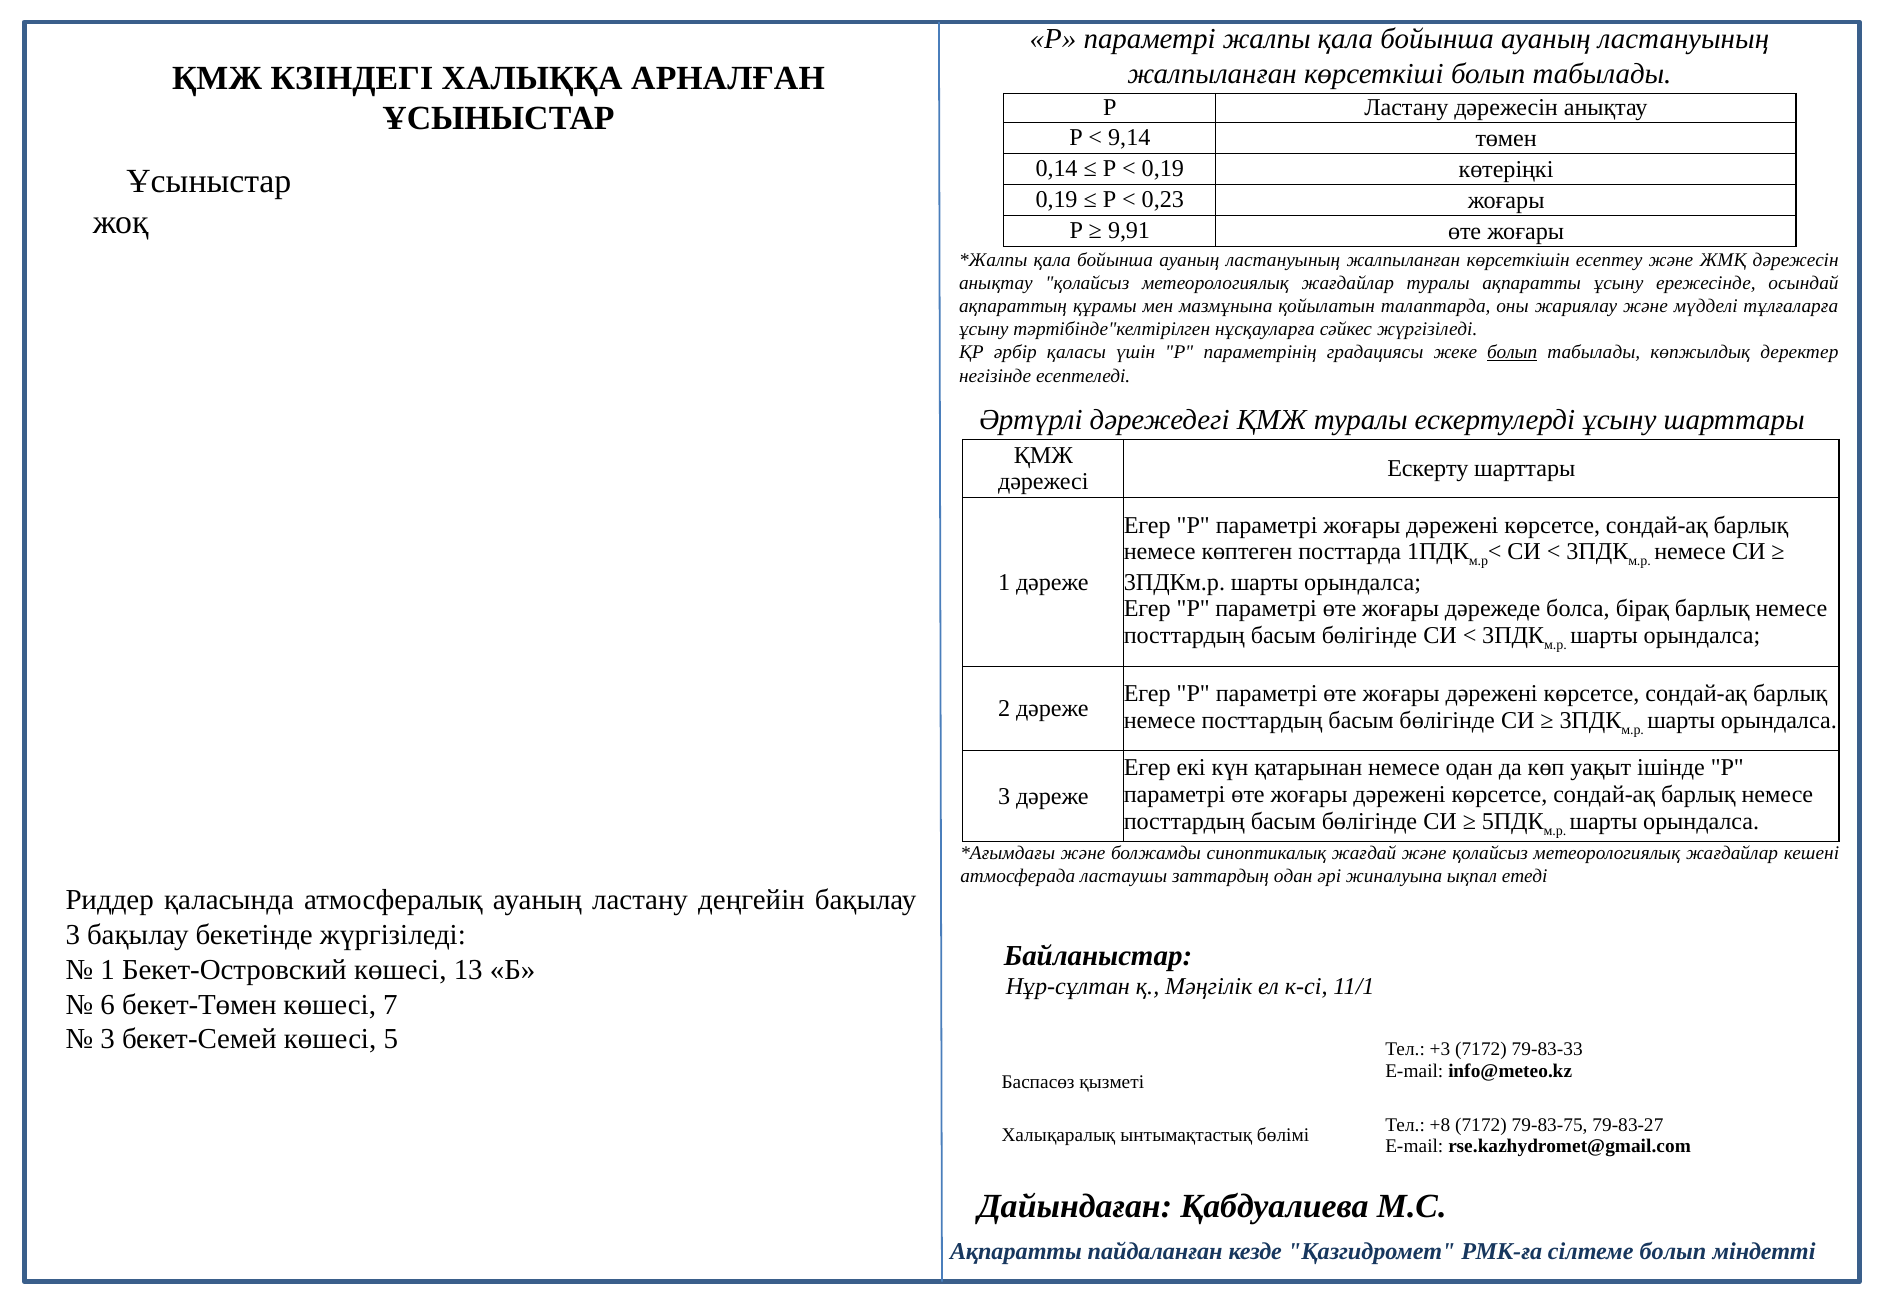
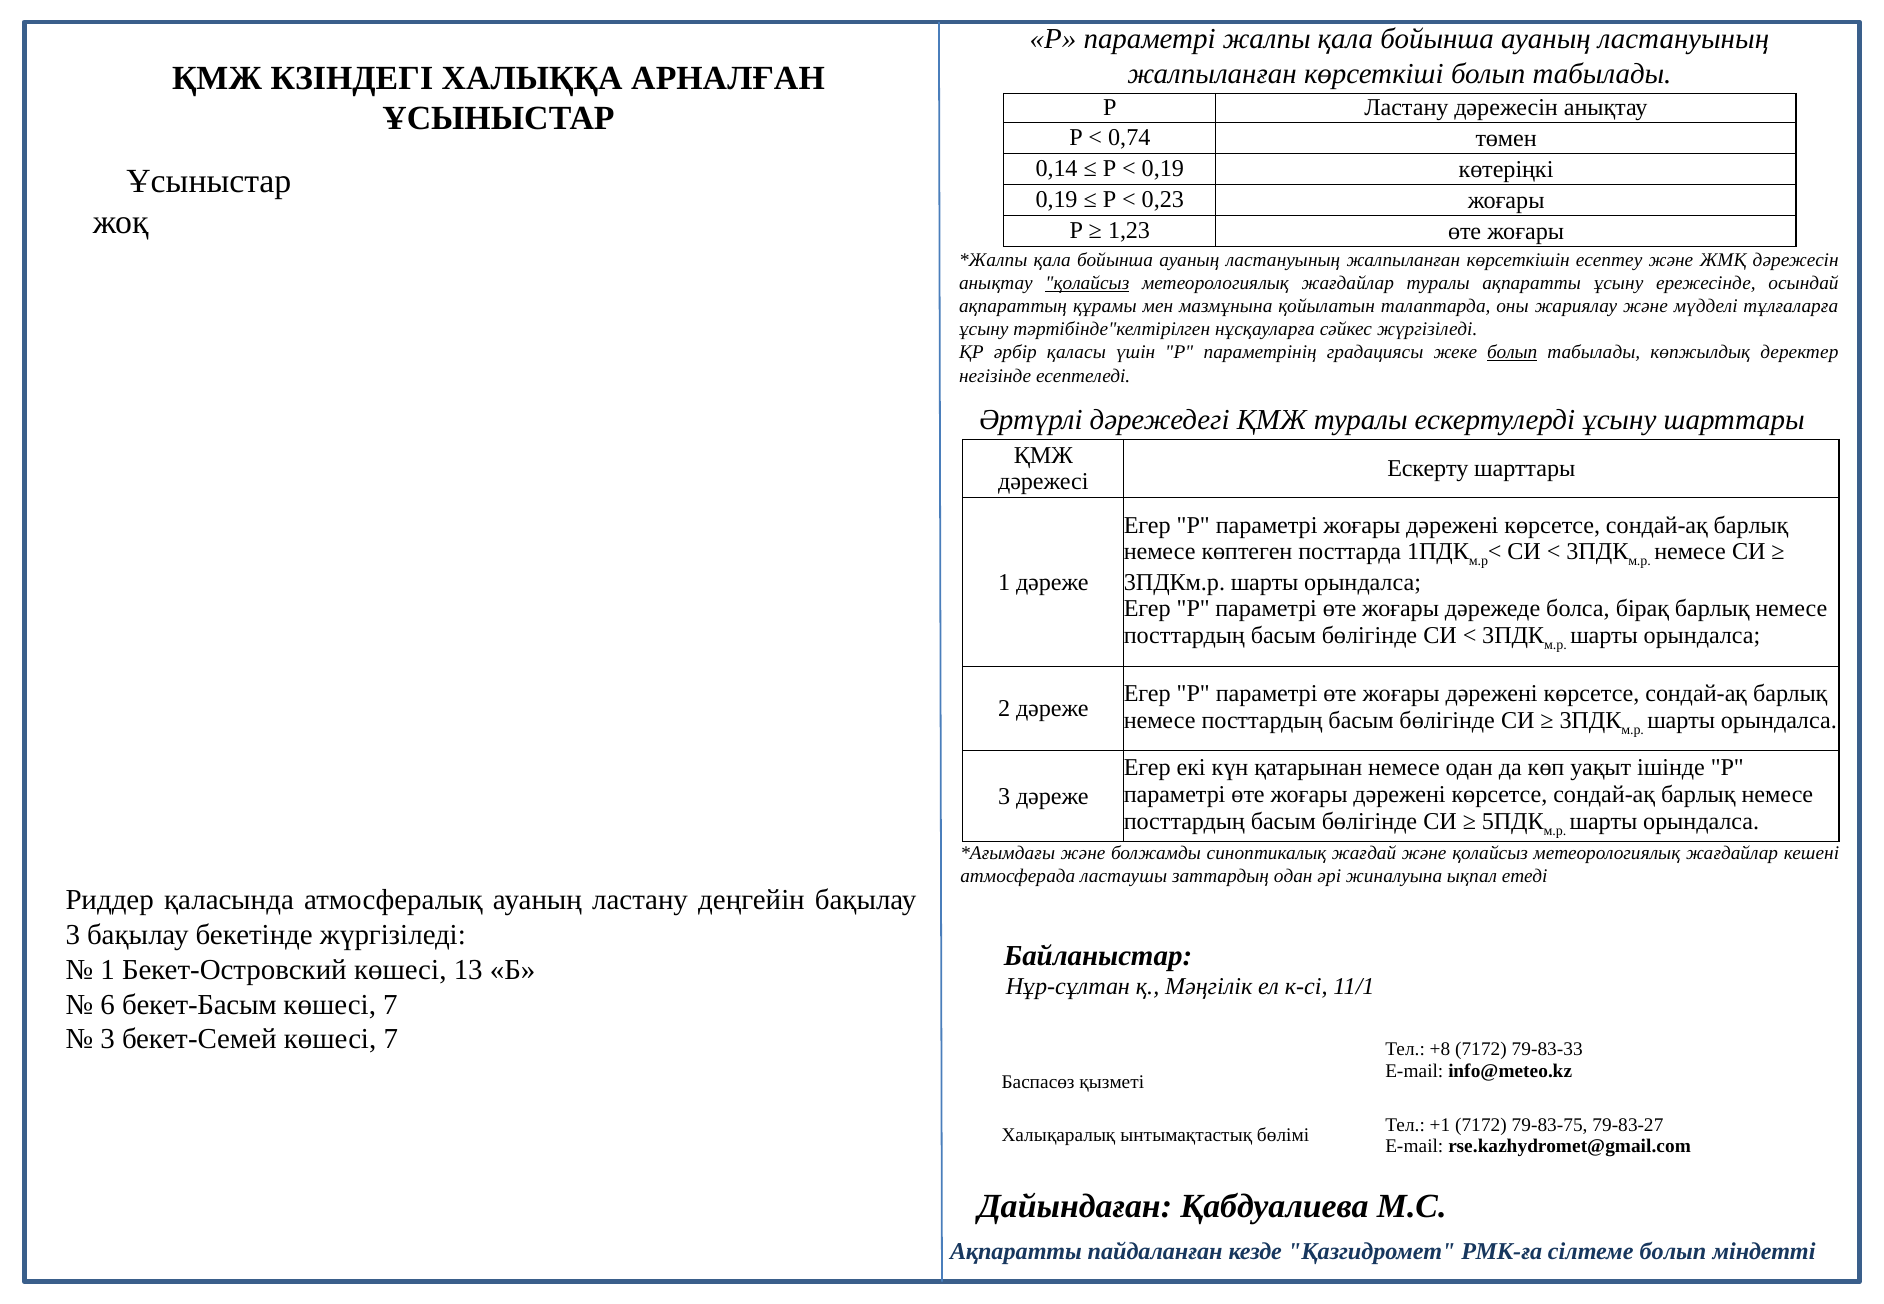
9,14: 9,14 -> 0,74
9,91: 9,91 -> 1,23
қолайсыз at (1087, 283) underline: none -> present
бекет-Төмен: бекет-Төмен -> бекет-Басым
бекет-Семей көшесі 5: 5 -> 7
+3: +3 -> +8
+8: +8 -> +1
